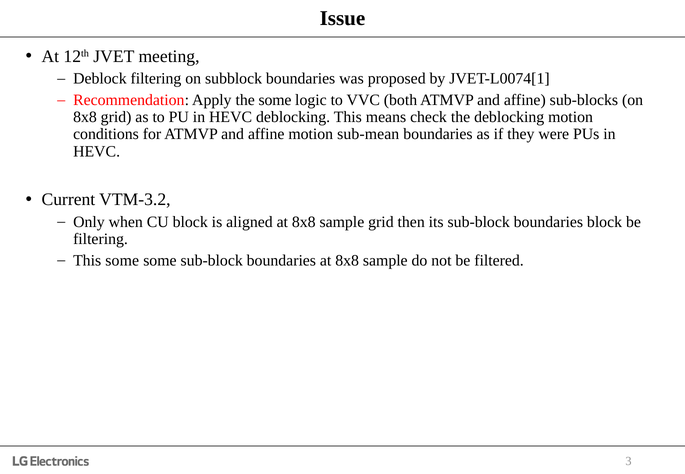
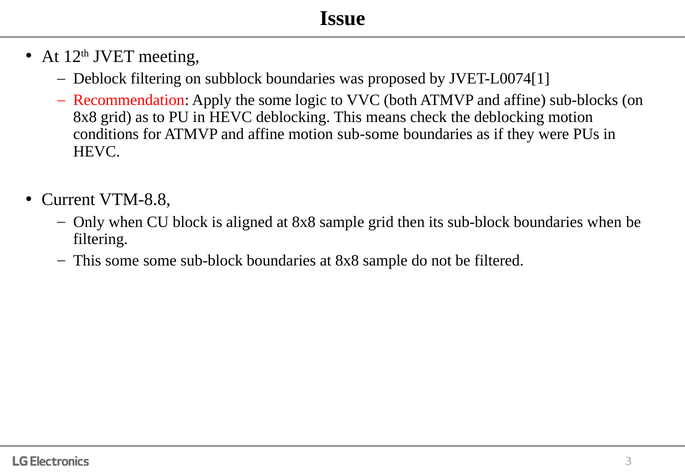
sub-mean: sub-mean -> sub-some
VTM-3.2: VTM-3.2 -> VTM-8.8
boundaries block: block -> when
